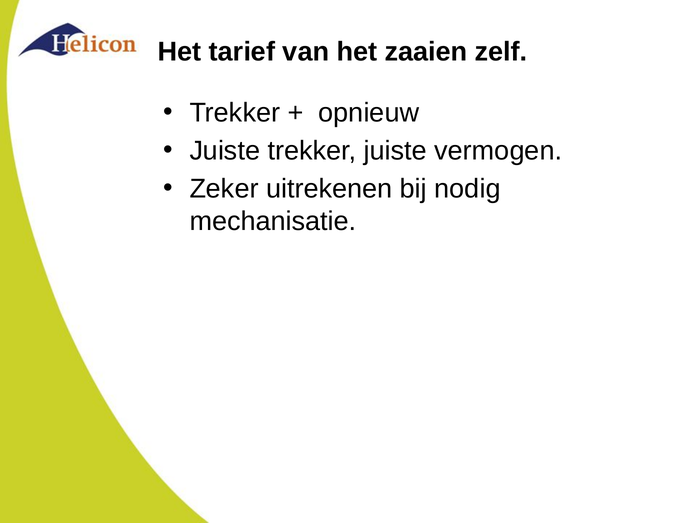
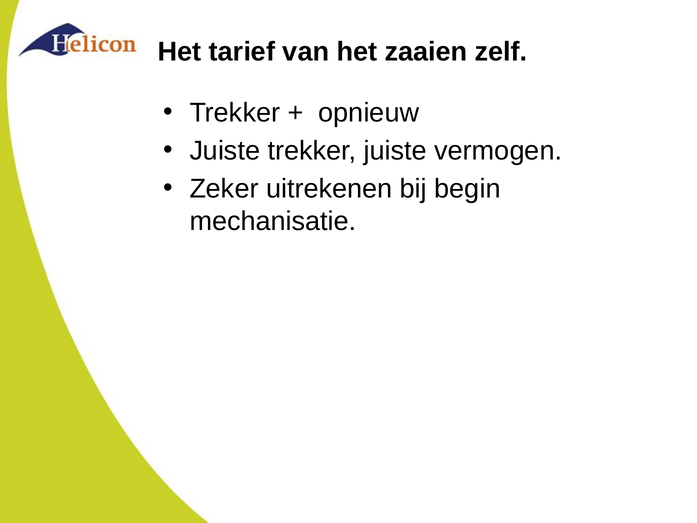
nodig: nodig -> begin
